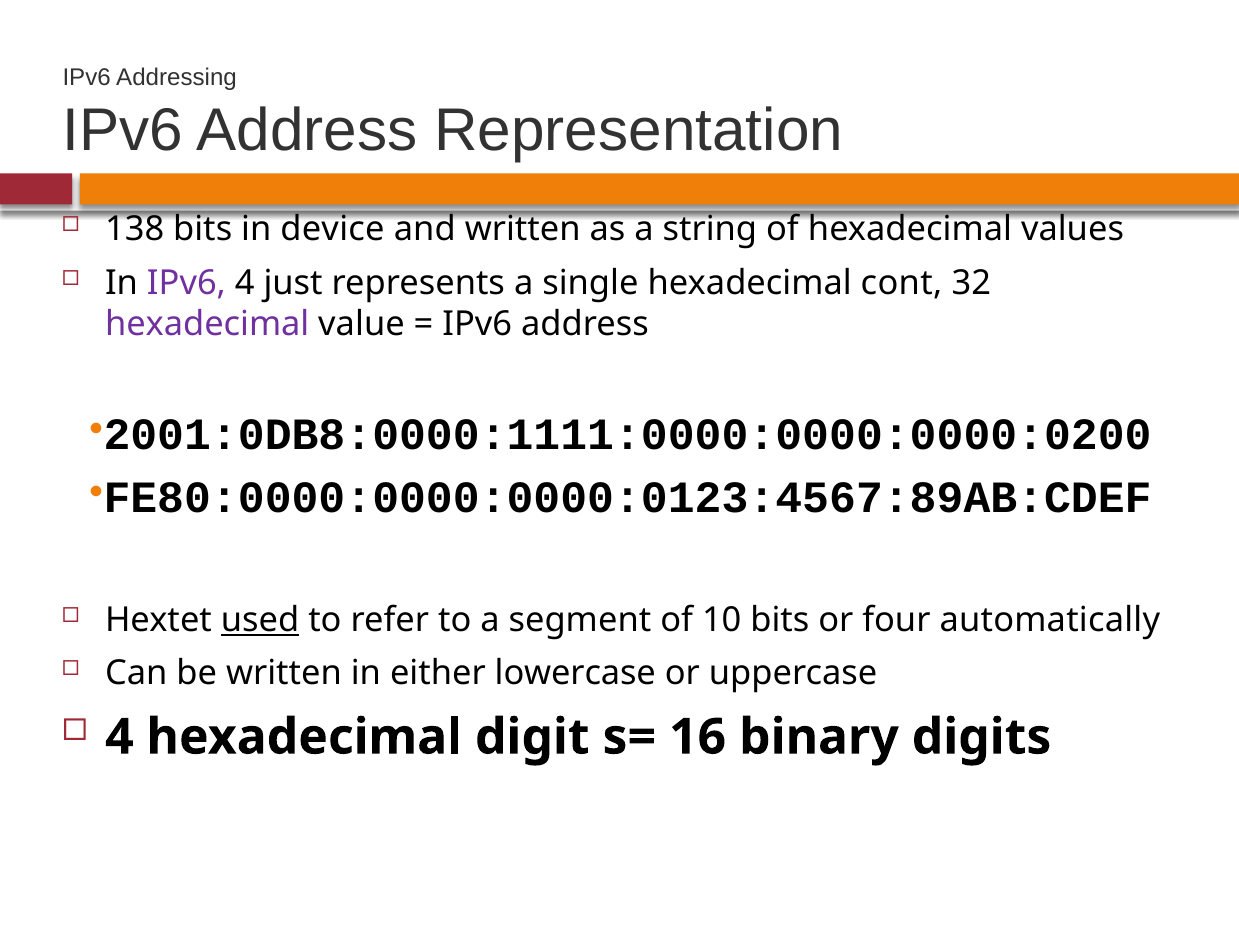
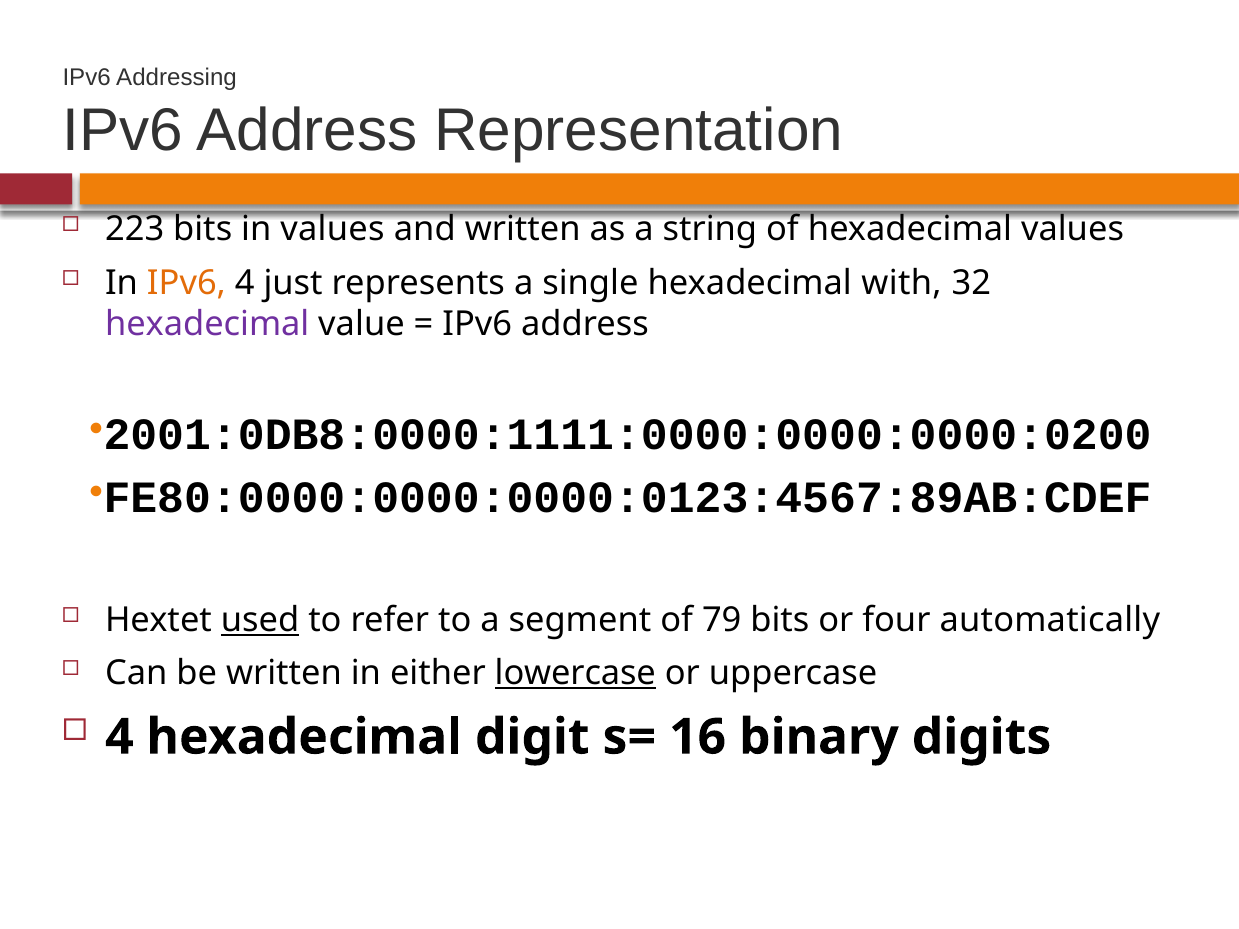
138: 138 -> 223
in device: device -> values
IPv6 at (186, 283) colour: purple -> orange
cont: cont -> with
10: 10 -> 79
lowercase underline: none -> present
